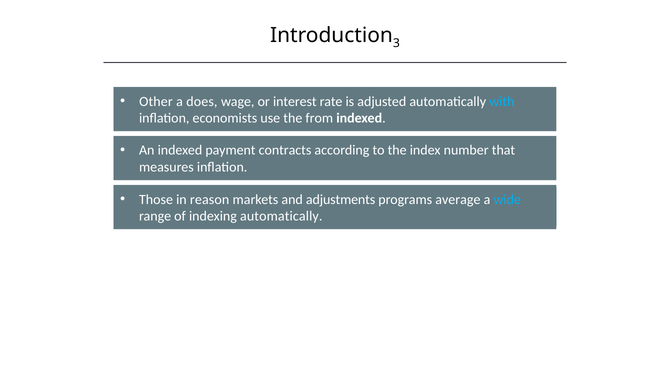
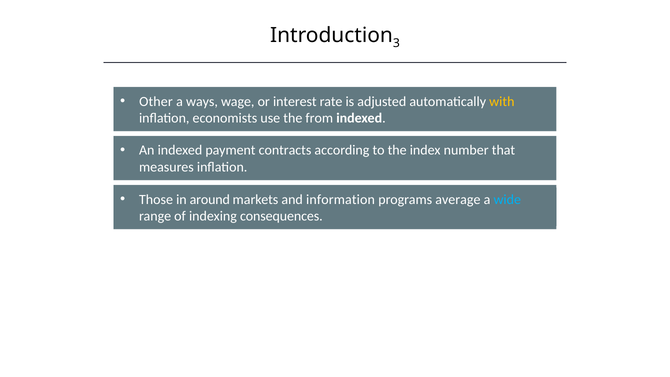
does: does -> ways
with colour: light blue -> yellow
reason: reason -> around
adjustments: adjustments -> information
indexing automatically: automatically -> consequences
